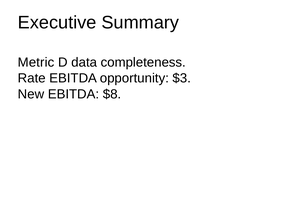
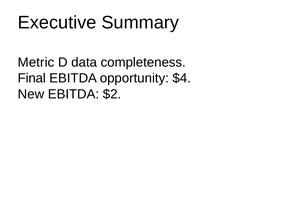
Rate: Rate -> Final
$3: $3 -> $4
$8: $8 -> $2
